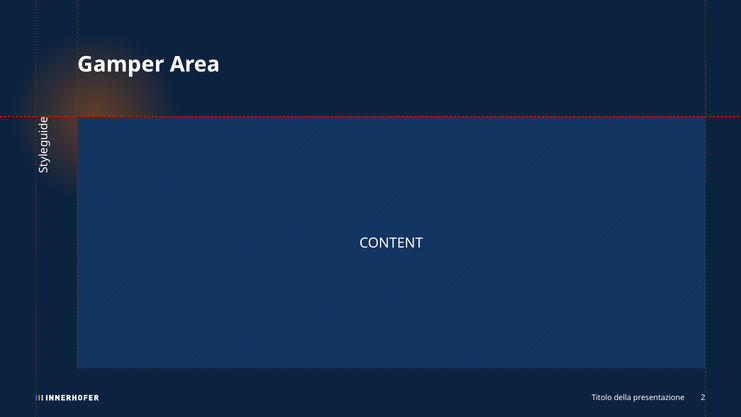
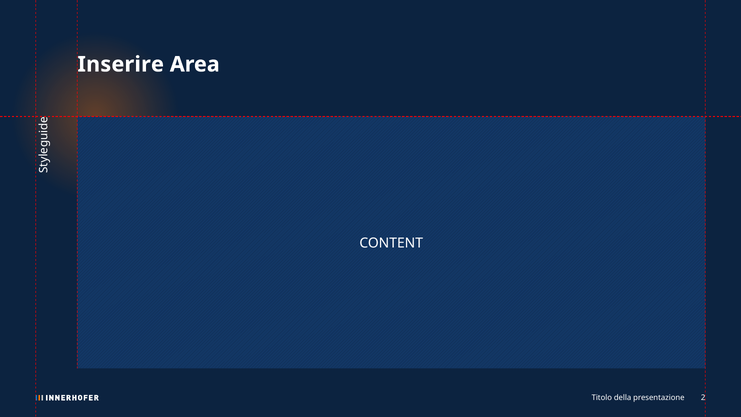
Gamper: Gamper -> Inserire
